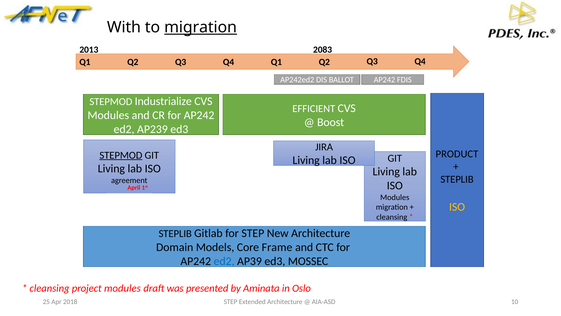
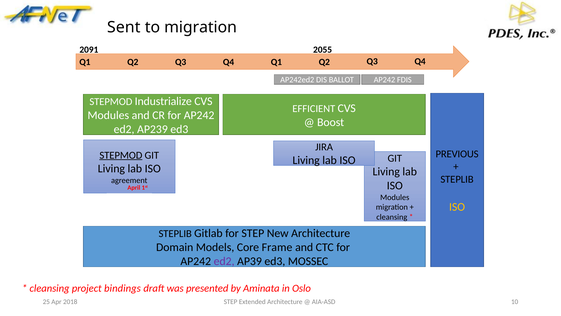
With: With -> Sent
migration at (201, 27) underline: present -> none
2013: 2013 -> 2091
2083: 2083 -> 2055
PRODUCT: PRODUCT -> PREVIOUS
ed2 at (224, 261) colour: blue -> purple
project modules: modules -> bindings
